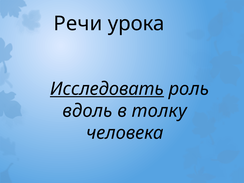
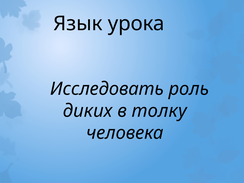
Речи: Речи -> Язык
Исследовать underline: present -> none
вдоль: вдоль -> диких
